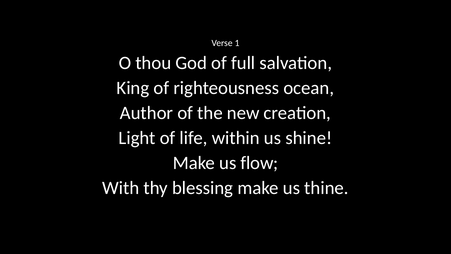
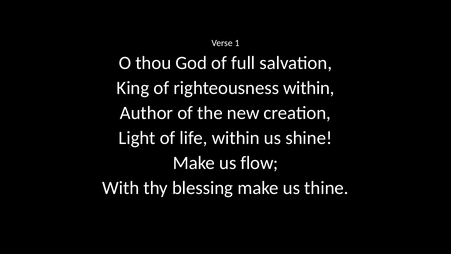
righteousness ocean: ocean -> within
